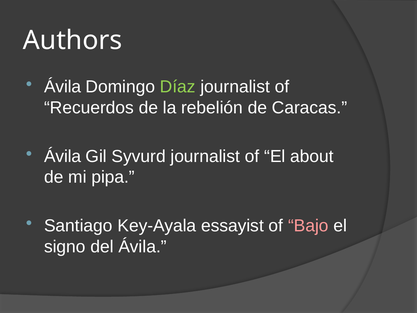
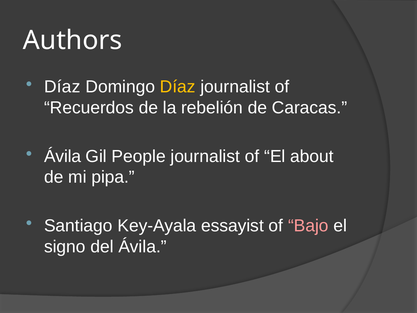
Ávila at (63, 87): Ávila -> Díaz
Díaz at (178, 87) colour: light green -> yellow
Syvurd: Syvurd -> People
